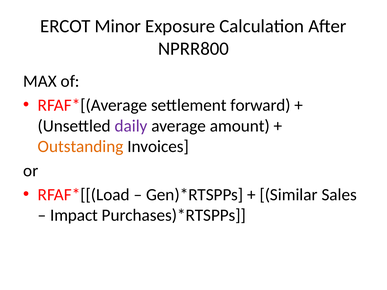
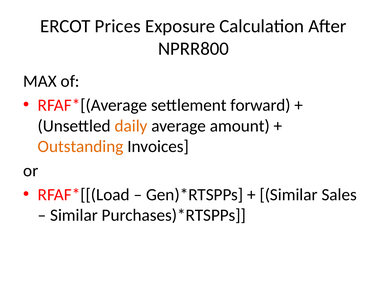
Minor: Minor -> Prices
daily colour: purple -> orange
Impact at (74, 215): Impact -> Similar
